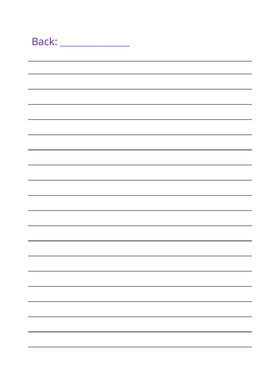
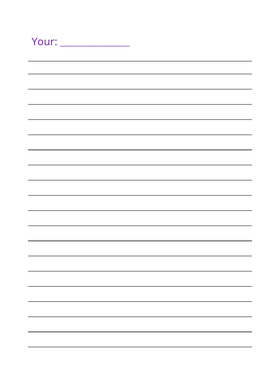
Back: Back -> Your
